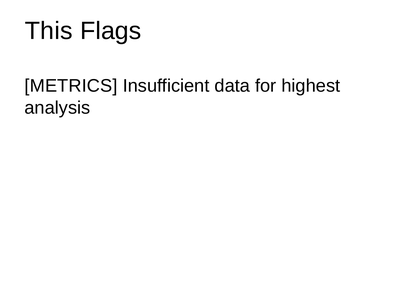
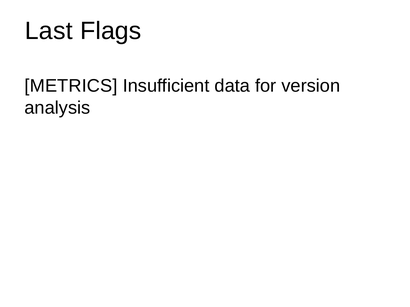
This: This -> Last
highest: highest -> version
